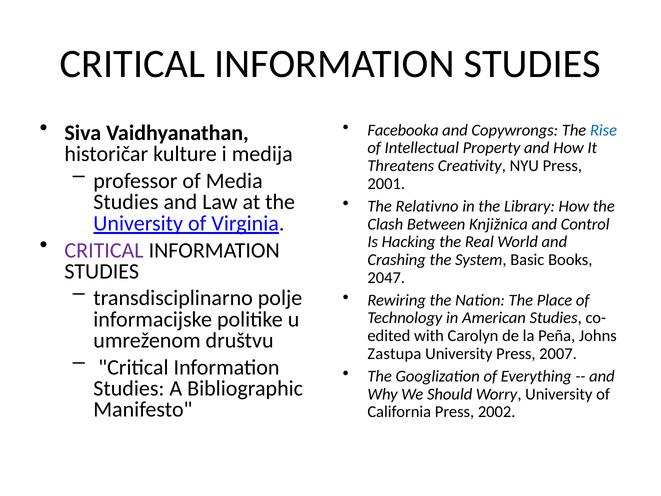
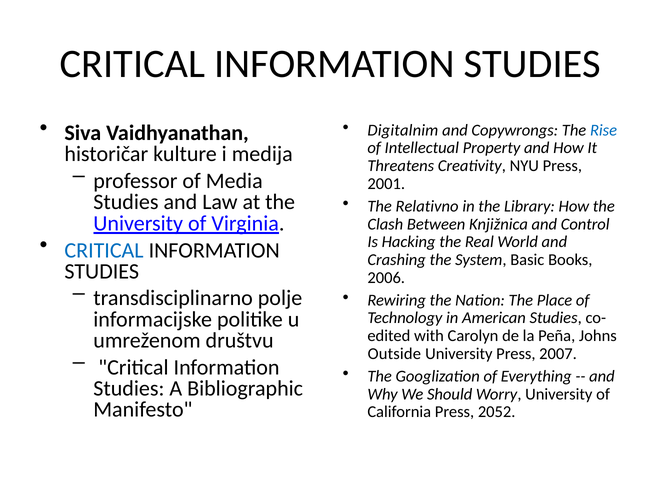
Facebooka: Facebooka -> Digitalnim
CRITICAL at (104, 250) colour: purple -> blue
2047: 2047 -> 2006
Zastupa: Zastupa -> Outside
2002: 2002 -> 2052
